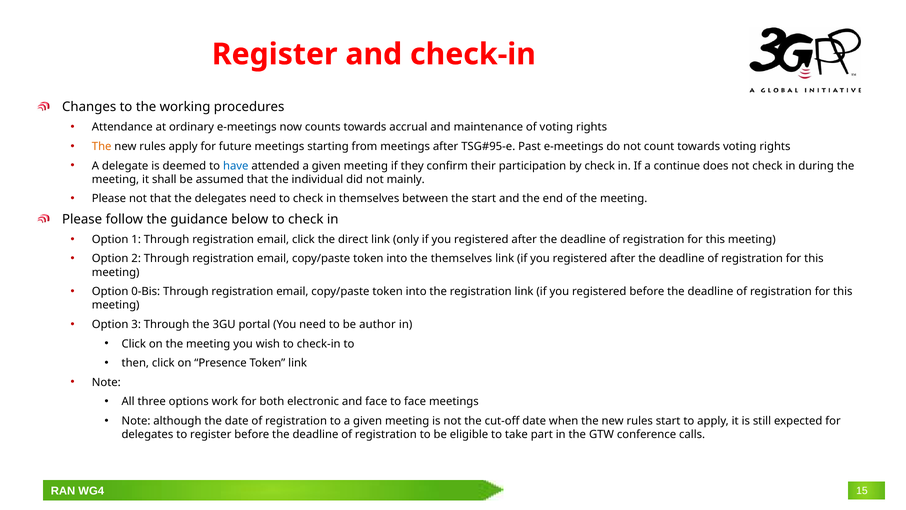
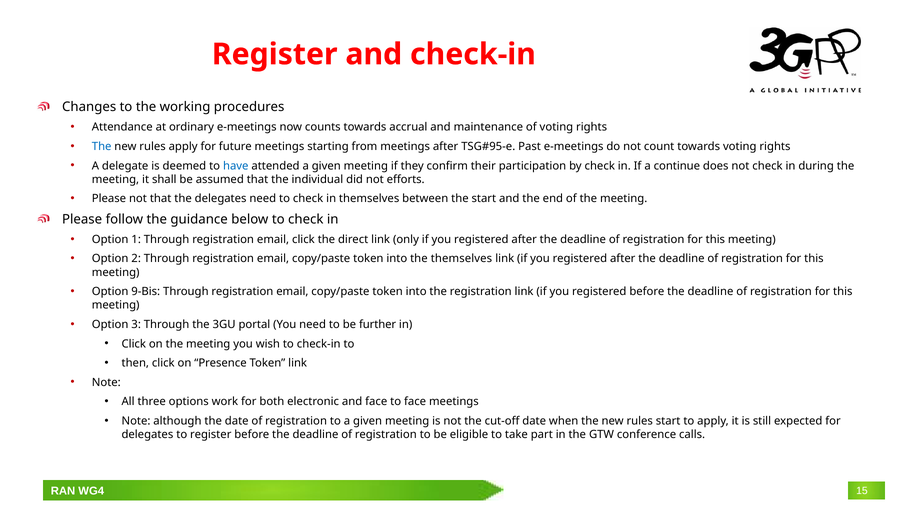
The at (102, 146) colour: orange -> blue
mainly: mainly -> efforts
0-Bis: 0-Bis -> 9-Bis
author: author -> further
